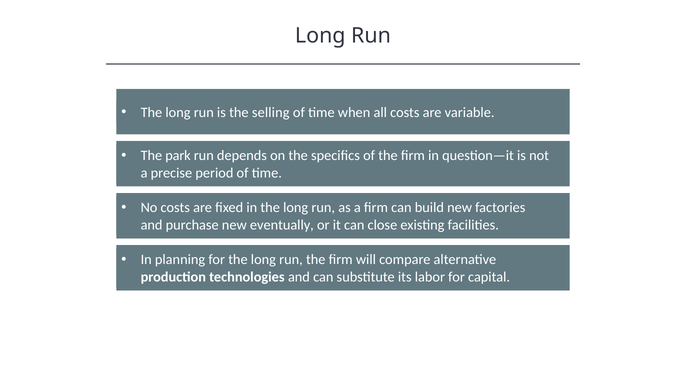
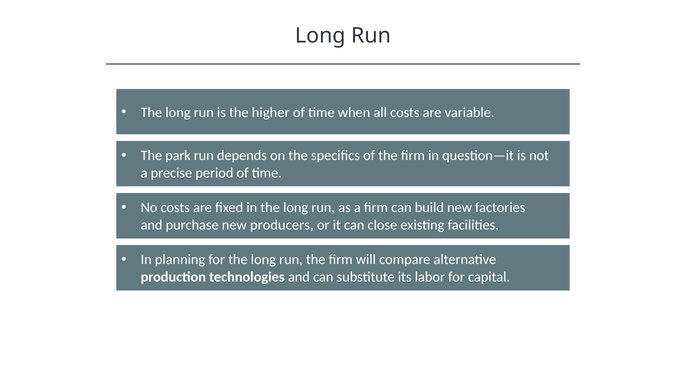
selling: selling -> higher
eventually: eventually -> producers
